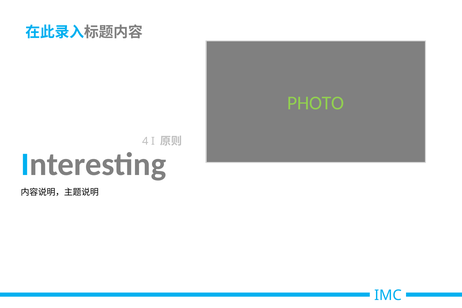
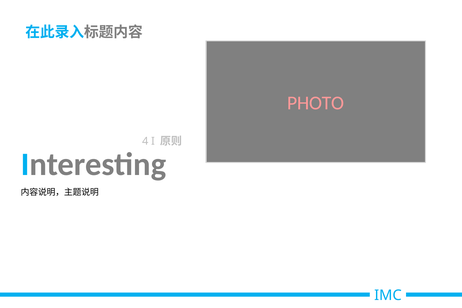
PHOTO colour: light green -> pink
